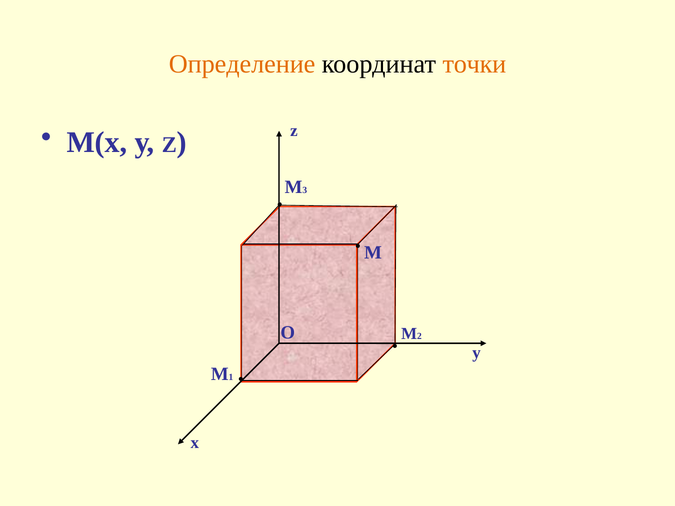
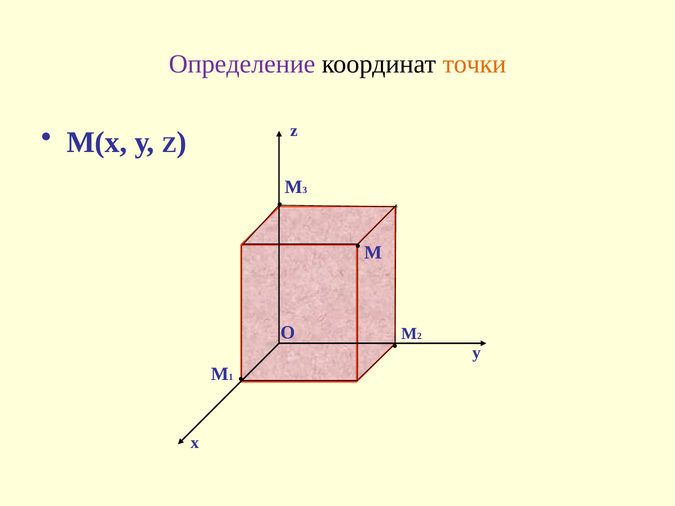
Определение colour: orange -> purple
